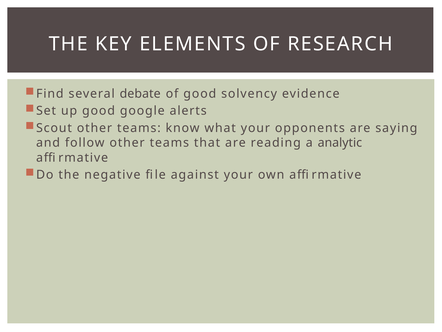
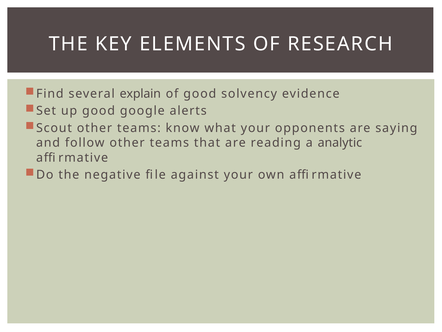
debate: debate -> explain
